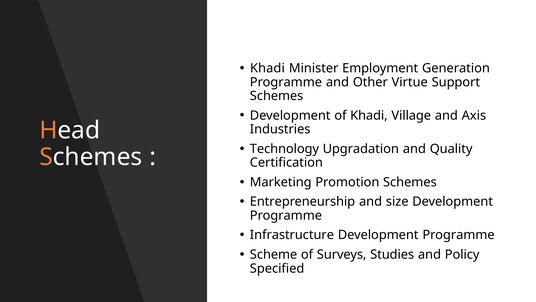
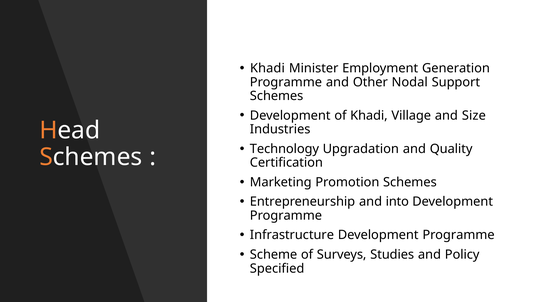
Virtue: Virtue -> Nodal
Axis: Axis -> Size
size: size -> into
